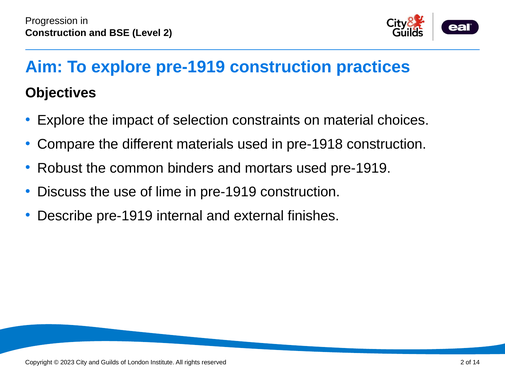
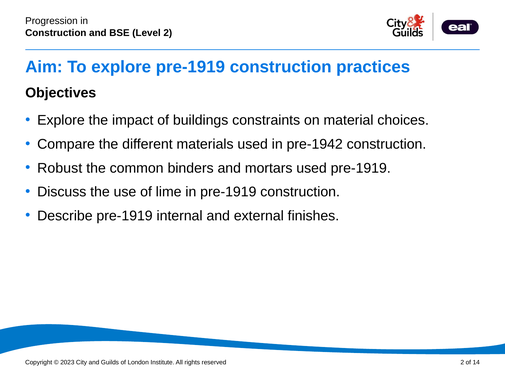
selection: selection -> buildings
pre-1918: pre-1918 -> pre-1942
